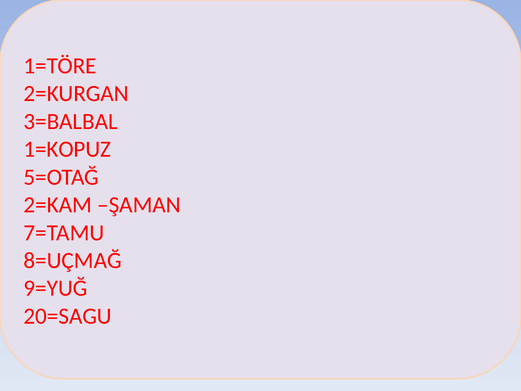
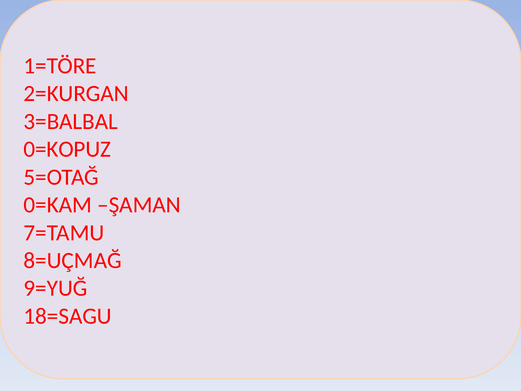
1=KOPUZ: 1=KOPUZ -> 0=KOPUZ
2=KAM: 2=KAM -> 0=KAM
20=SAGU: 20=SAGU -> 18=SAGU
